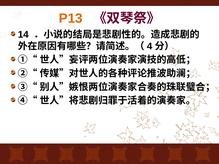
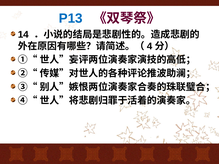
P13 colour: orange -> blue
